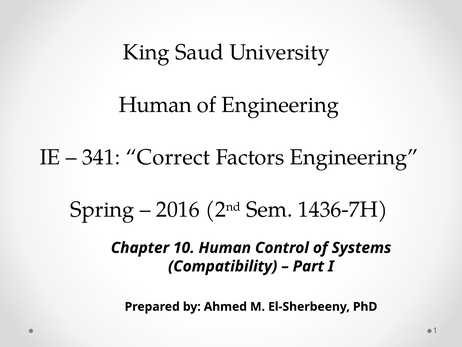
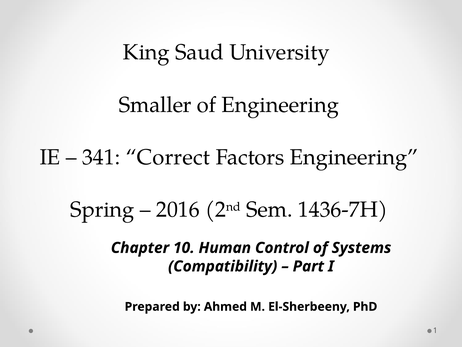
Human at (155, 105): Human -> Smaller
